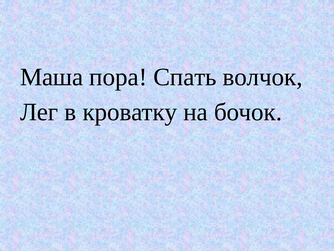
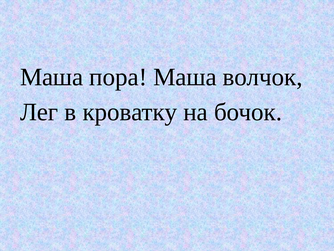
пора Спать: Спать -> Маша
